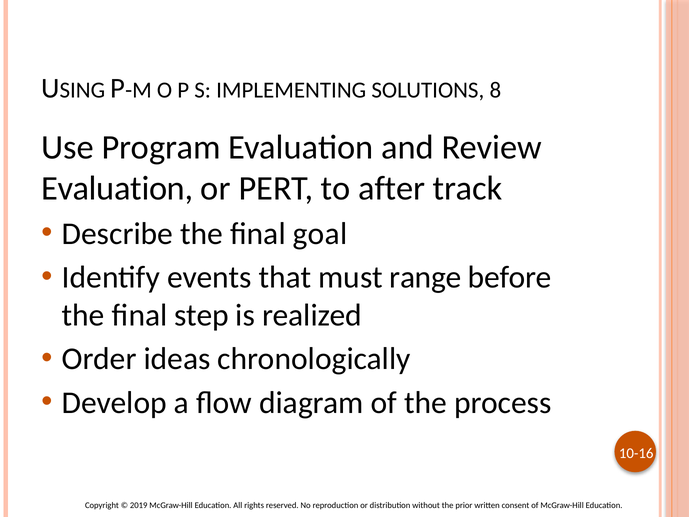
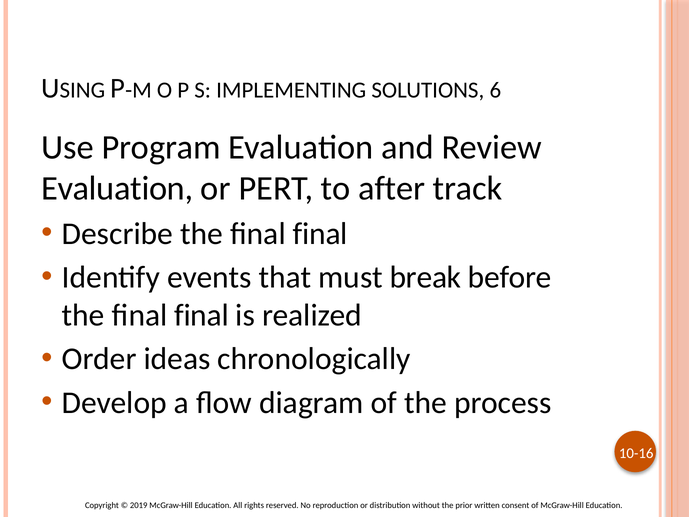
8: 8 -> 6
Describe the final goal: goal -> final
range: range -> break
step at (201, 315): step -> final
